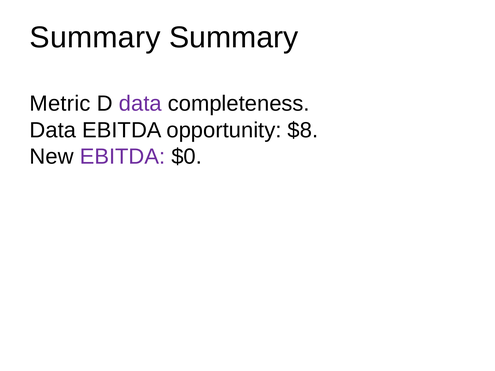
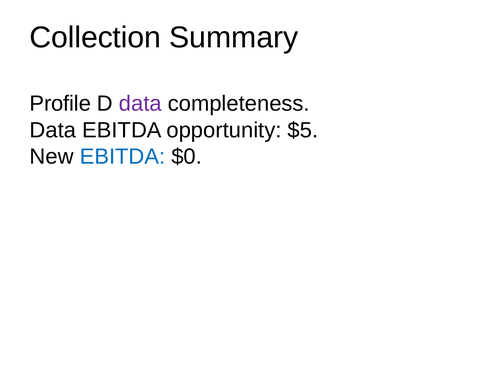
Summary at (95, 38): Summary -> Collection
Metric: Metric -> Profile
$8: $8 -> $5
EBITDA at (122, 157) colour: purple -> blue
